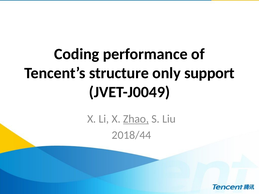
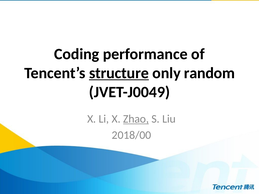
structure underline: none -> present
support: support -> random
2018/44: 2018/44 -> 2018/00
